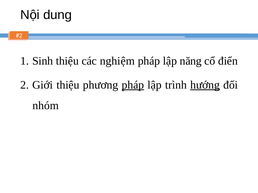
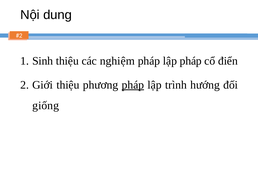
lập năng: năng -> pháp
hướng underline: present -> none
nhóm: nhóm -> giống
